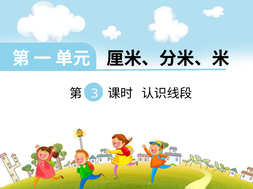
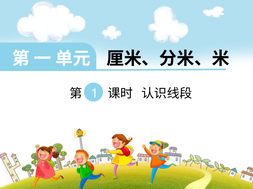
3: 3 -> 1
